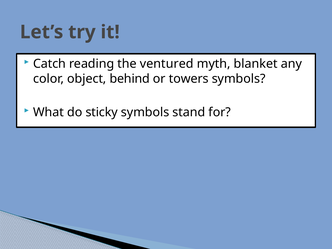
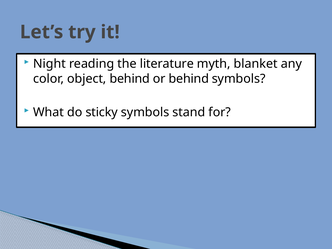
Catch: Catch -> Night
ventured: ventured -> literature
or towers: towers -> behind
